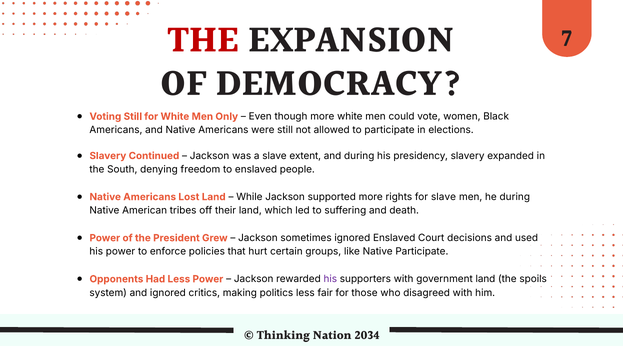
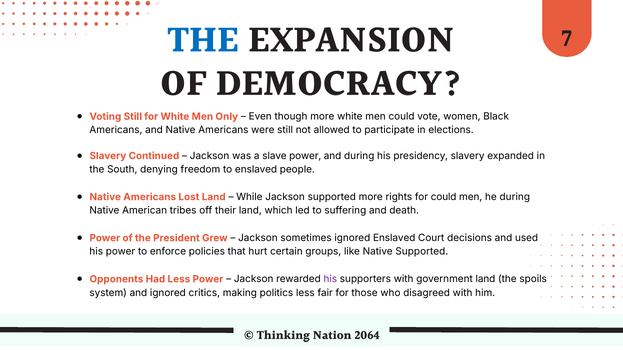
THE at (204, 41) colour: red -> blue
slave extent: extent -> power
for slave: slave -> could
Native Participate: Participate -> Supported
2034: 2034 -> 2064
